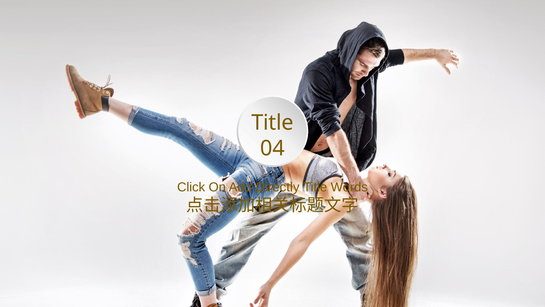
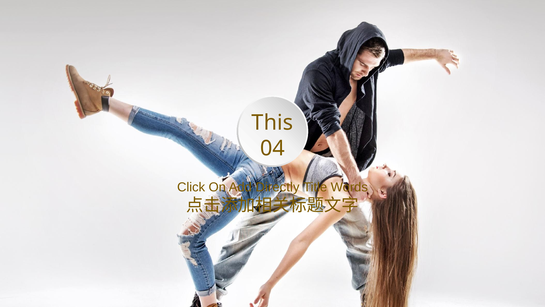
Title at (273, 122): Title -> This
